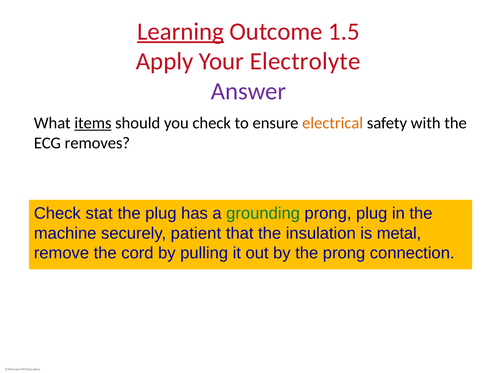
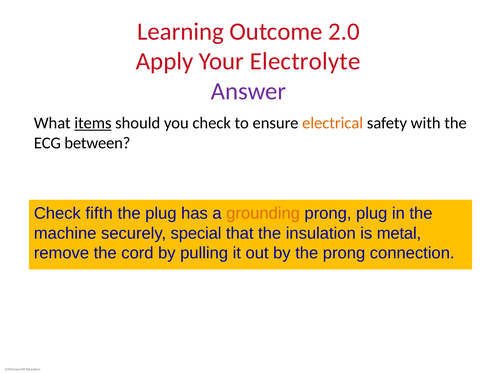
Learning underline: present -> none
1.5: 1.5 -> 2.0
removes: removes -> between
stat: stat -> fifth
grounding colour: green -> orange
patient: patient -> special
